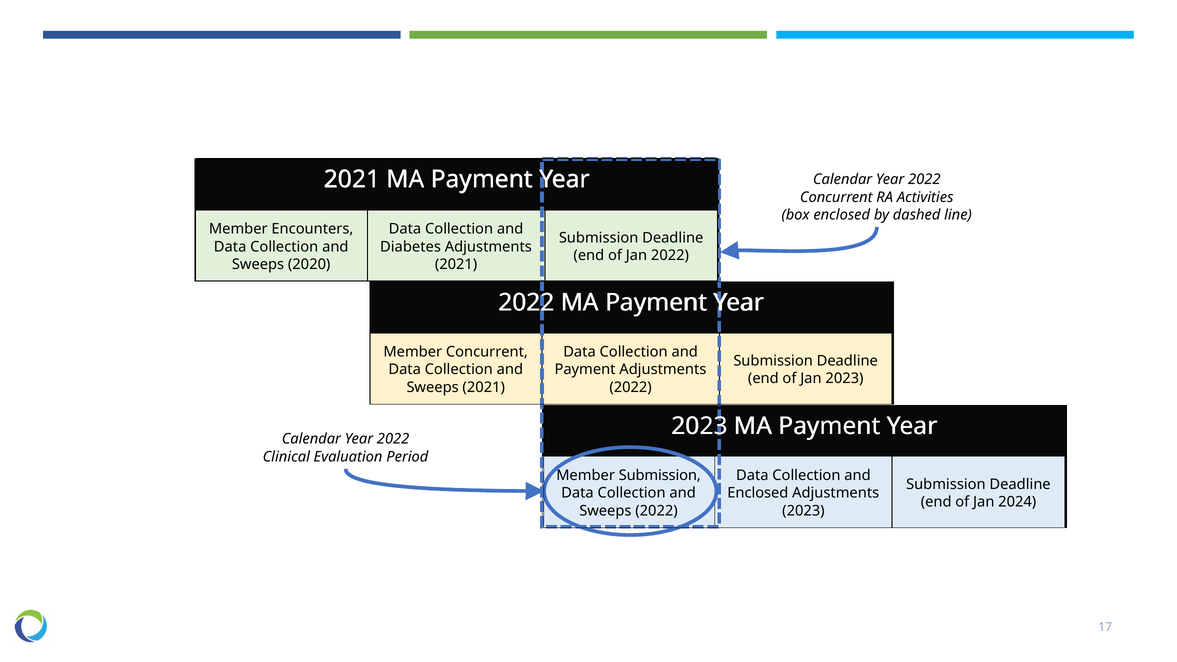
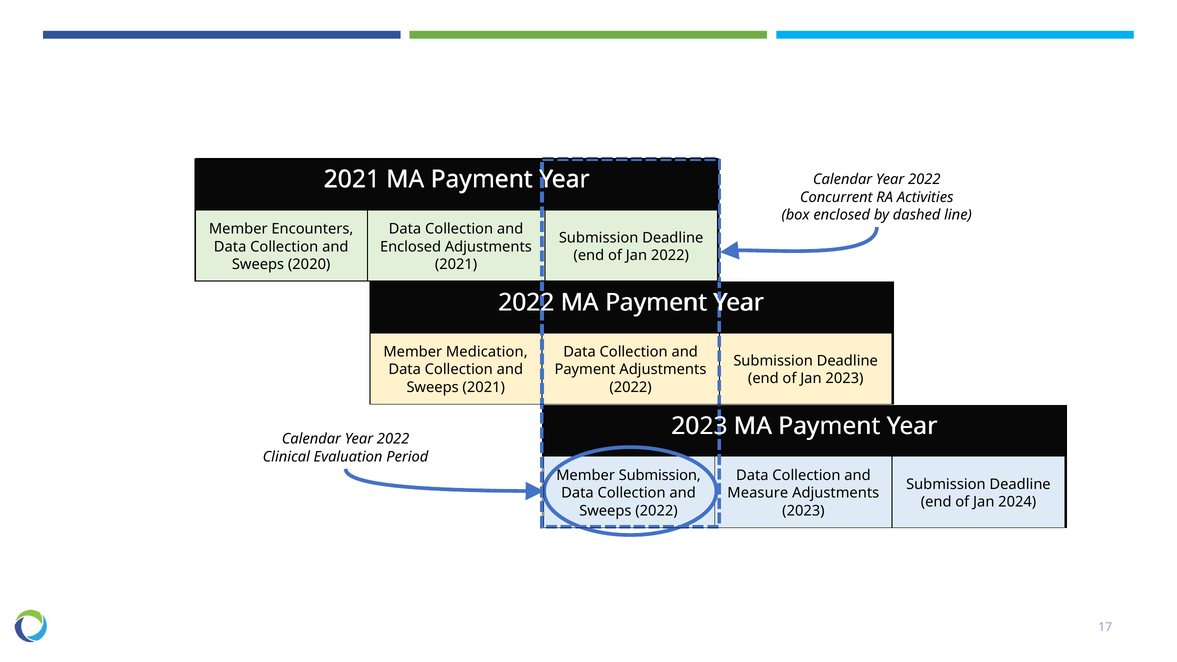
Diabetes at (411, 247): Diabetes -> Enclosed
Member Concurrent: Concurrent -> Medication
Enclosed at (758, 493): Enclosed -> Measure
